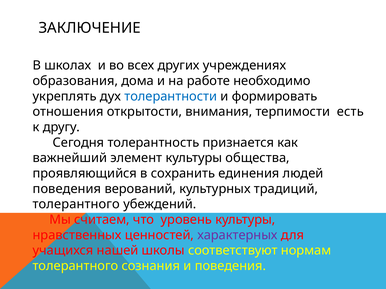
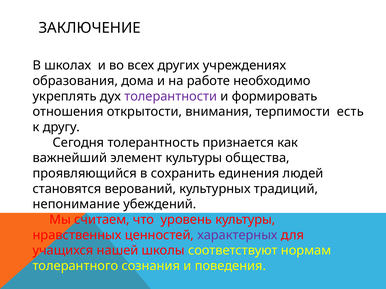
толерантности colour: blue -> purple
поведения at (67, 189): поведения -> становятся
толерантного at (76, 205): толерантного -> непонимание
